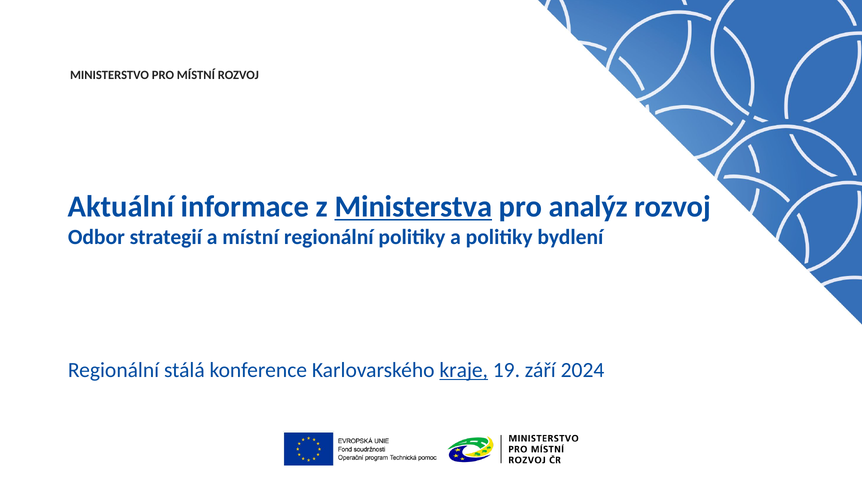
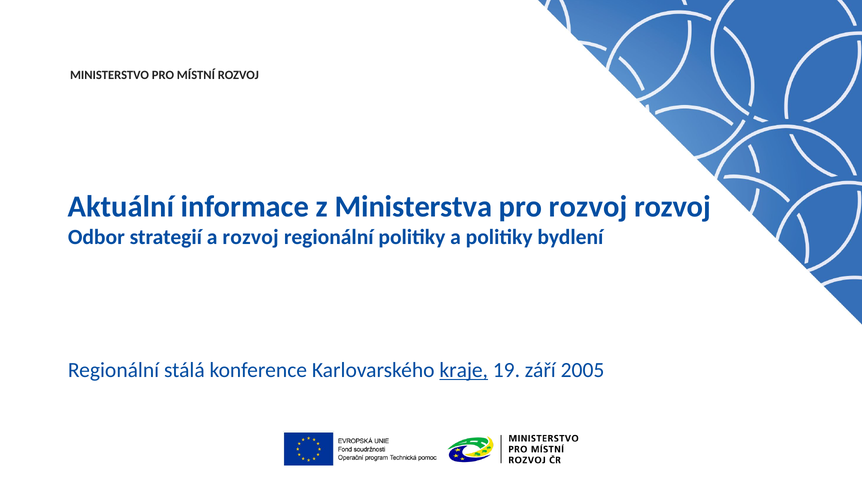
Ministerstva underline: present -> none
pro analýz: analýz -> rozvoj
a místní: místní -> rozvoj
2024: 2024 -> 2005
